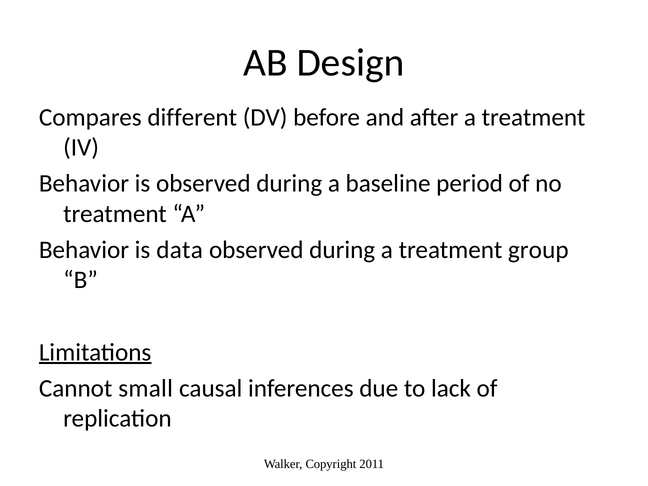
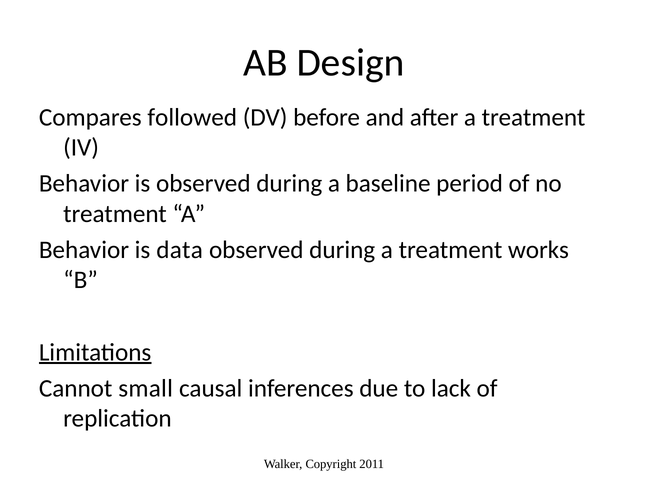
different: different -> followed
group: group -> works
